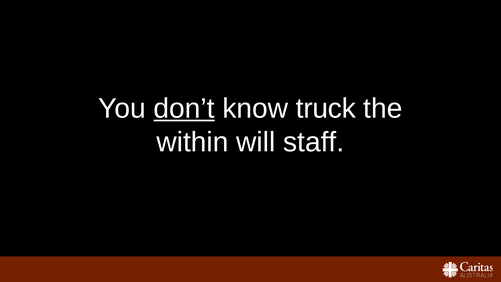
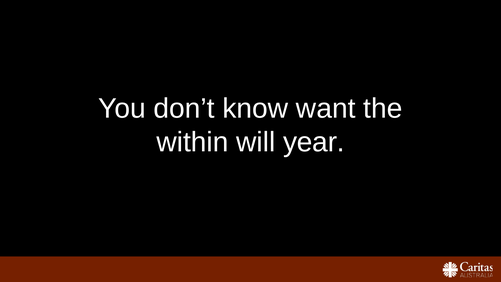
don’t underline: present -> none
truck: truck -> want
staff: staff -> year
